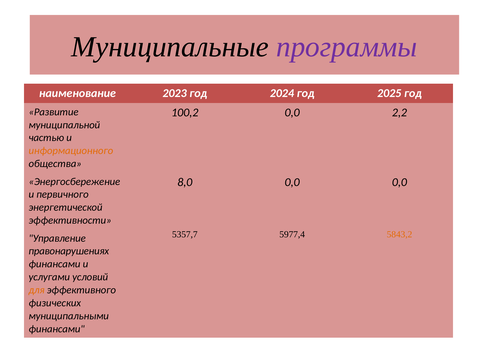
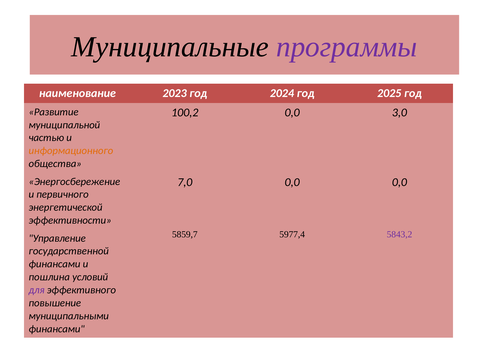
2,2: 2,2 -> 3,0
8,0: 8,0 -> 7,0
5357,7: 5357,7 -> 5859,7
5843,2 colour: orange -> purple
правонарушениях: правонарушениях -> государственной
услугами: услугами -> пошлина
для colour: orange -> purple
физических: физических -> повышение
